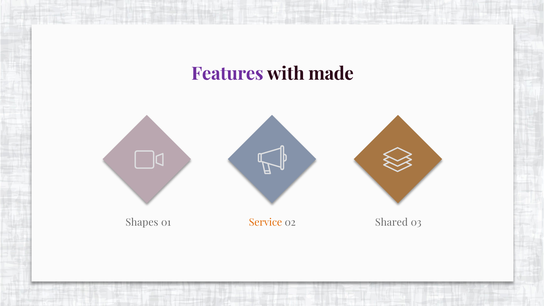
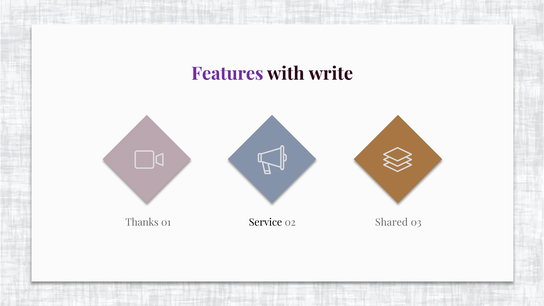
made: made -> write
Shapes: Shapes -> Thanks
Service colour: orange -> black
